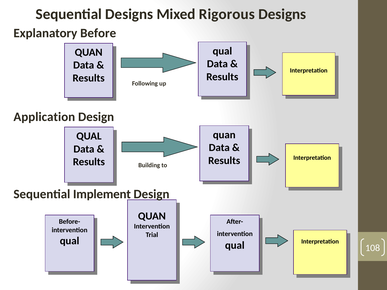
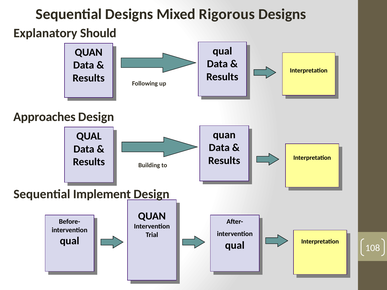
Before: Before -> Should
Application: Application -> Approaches
